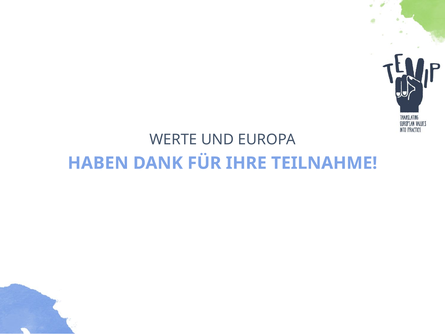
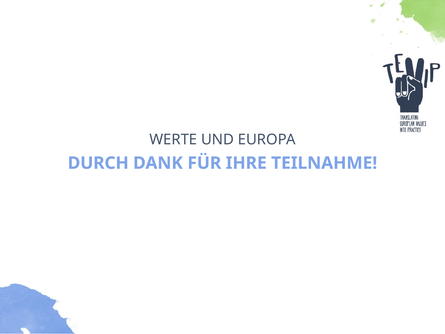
HABEN: HABEN -> DURCH
